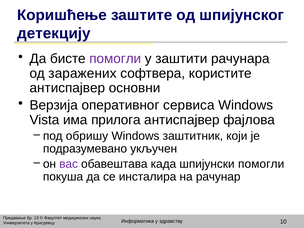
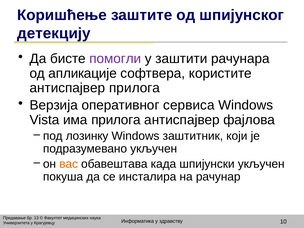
заражених: заражених -> апликације
антиспајвер основни: основни -> прилога
обришу: обришу -> лозинку
вас colour: purple -> orange
шпијунски помогли: помогли -> укључен
